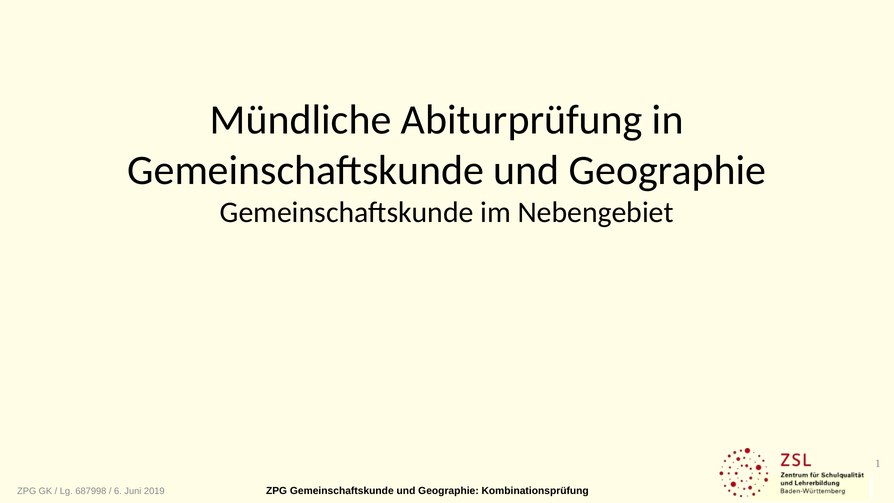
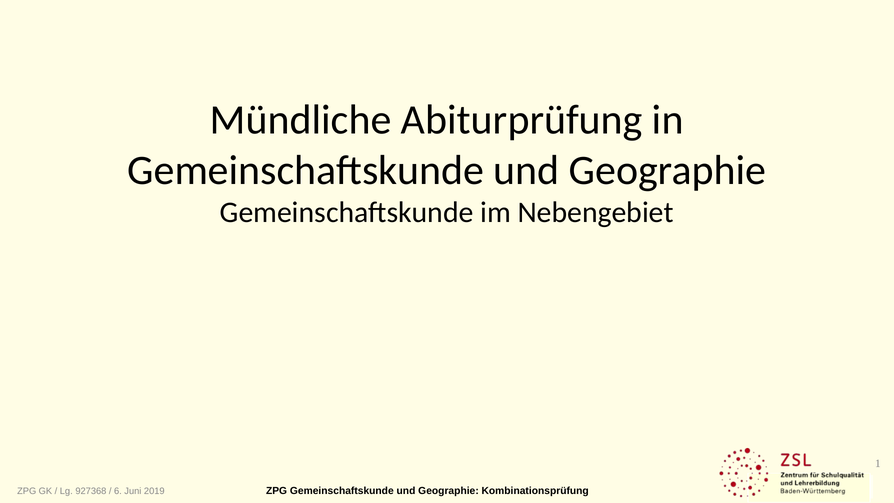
687998: 687998 -> 927368
